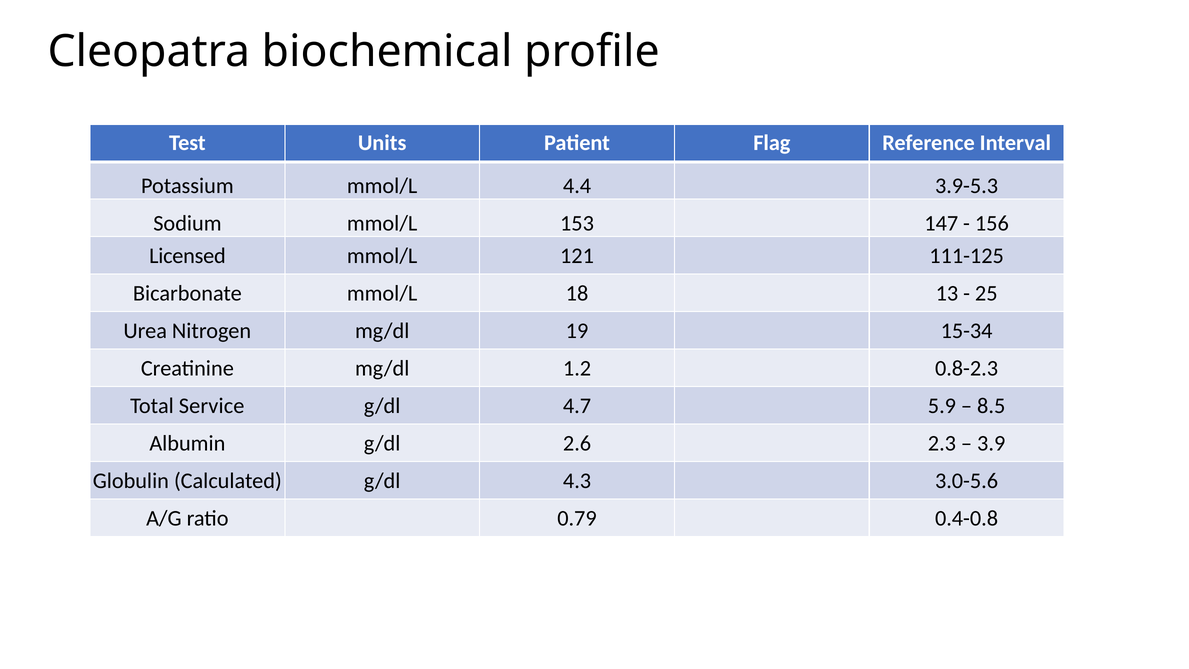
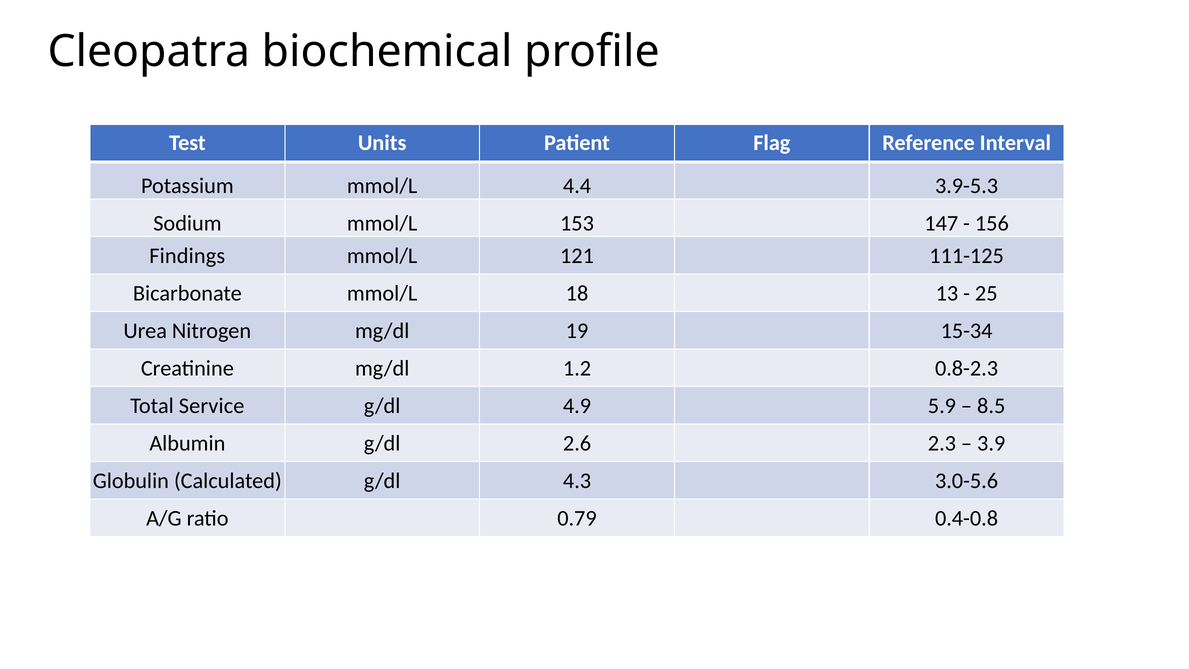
Licensed: Licensed -> Findings
4.7: 4.7 -> 4.9
